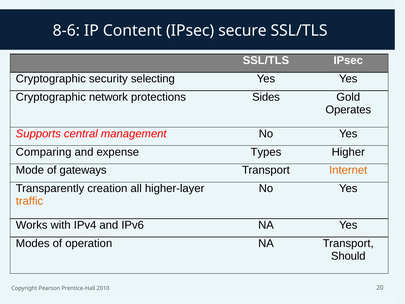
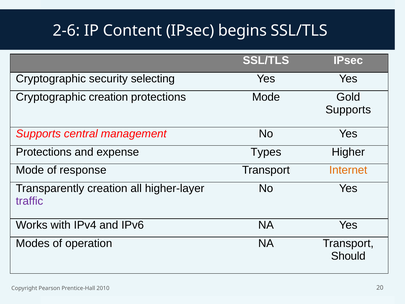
8-6: 8-6 -> 2-6
secure: secure -> begins
Cryptographic network: network -> creation
protections Sides: Sides -> Mode
Operates at (348, 110): Operates -> Supports
Comparing at (44, 152): Comparing -> Protections
gateways: gateways -> response
traffic colour: orange -> purple
